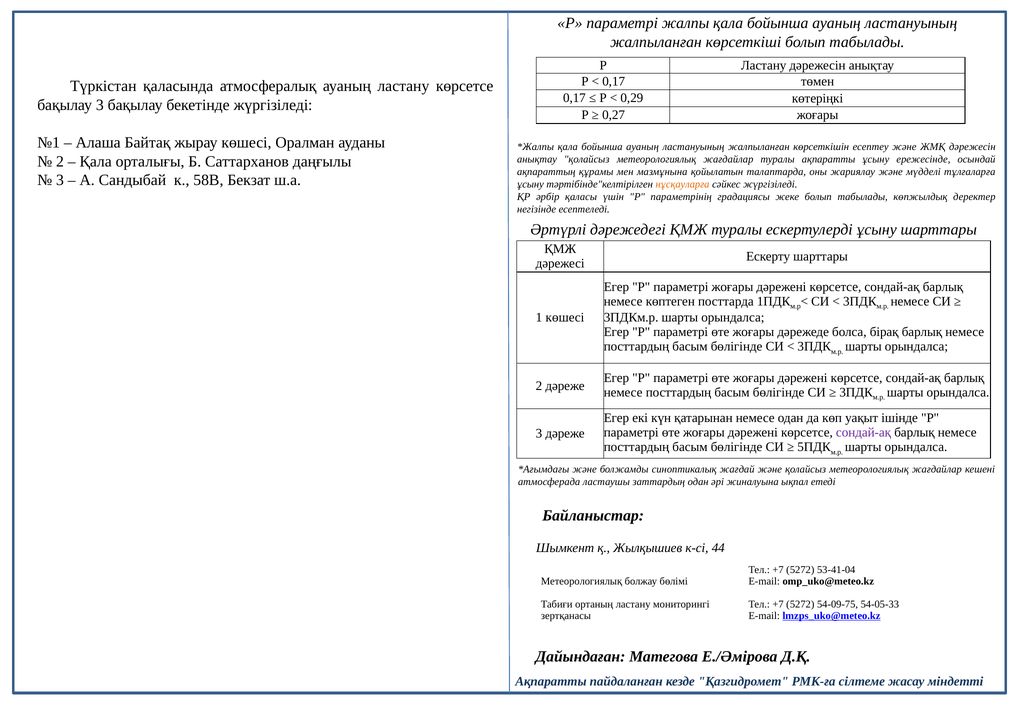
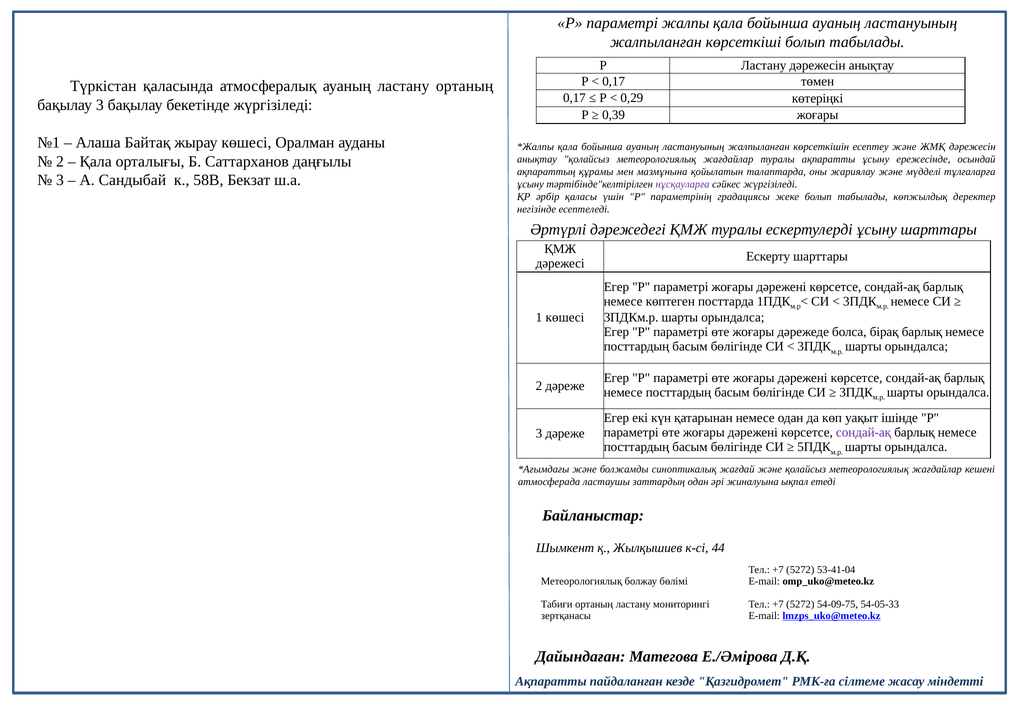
ластану көрсетсе: көрсетсе -> ортаның
0,27: 0,27 -> 0,39
нұсқауларға colour: orange -> purple
